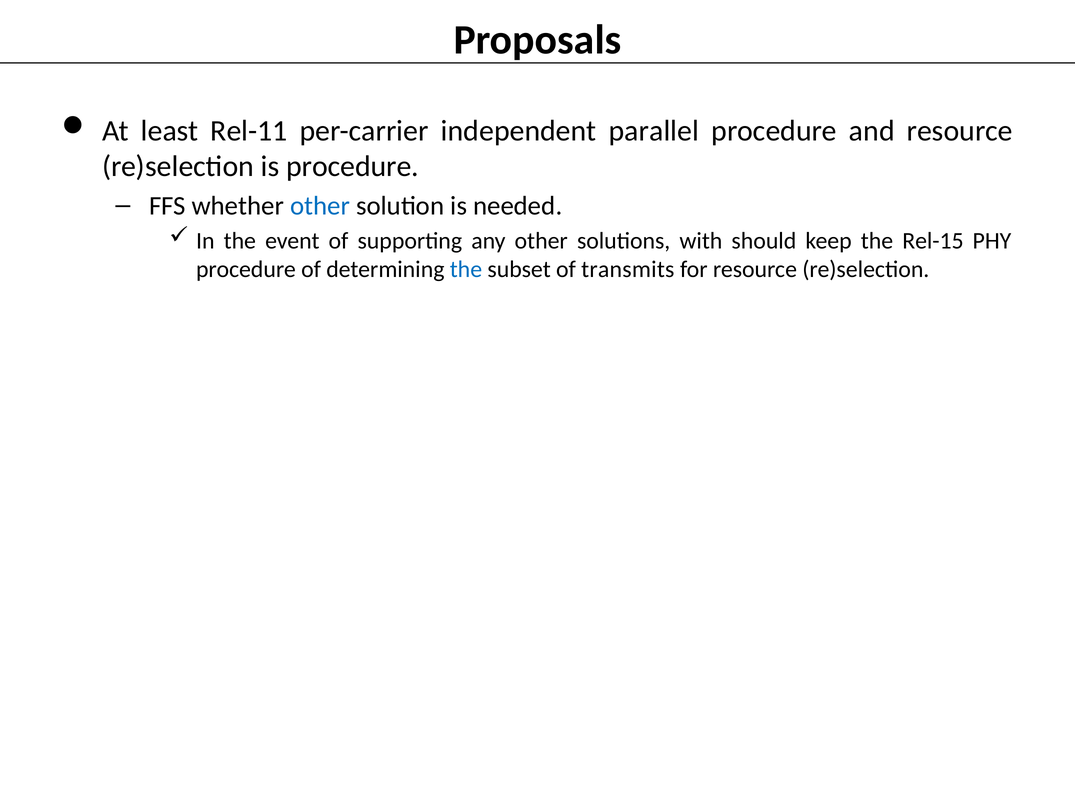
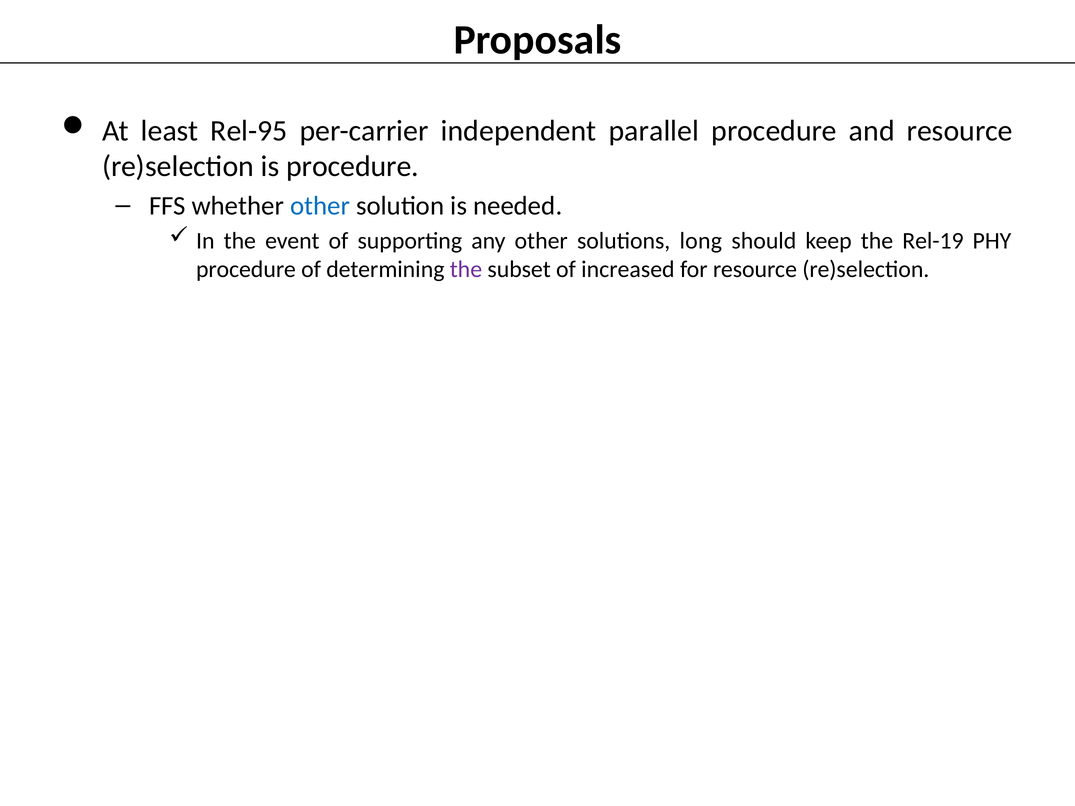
Rel-11: Rel-11 -> Rel-95
with: with -> long
Rel-15: Rel-15 -> Rel-19
the at (466, 270) colour: blue -> purple
transmits: transmits -> increased
